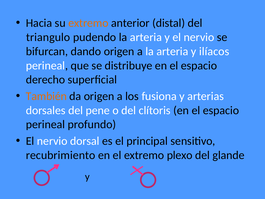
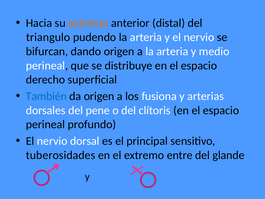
ilíacos: ilíacos -> medio
También colour: orange -> blue
recubrimiento: recubrimiento -> tuberosidades
plexo: plexo -> entre
